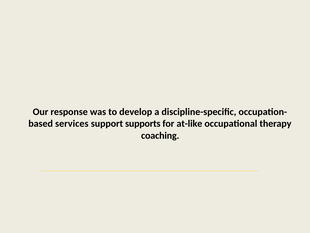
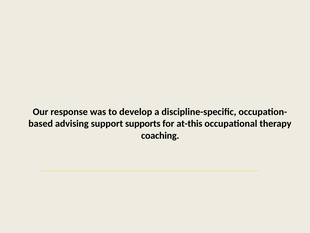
services: services -> advising
at-like: at-like -> at-this
